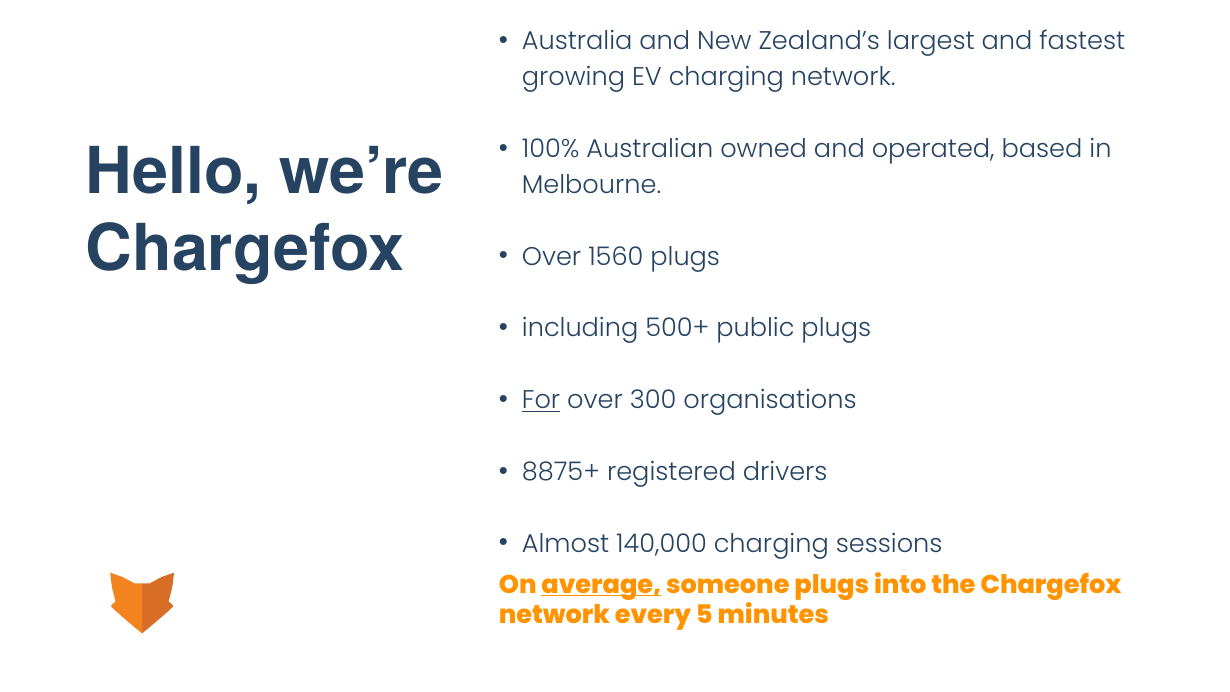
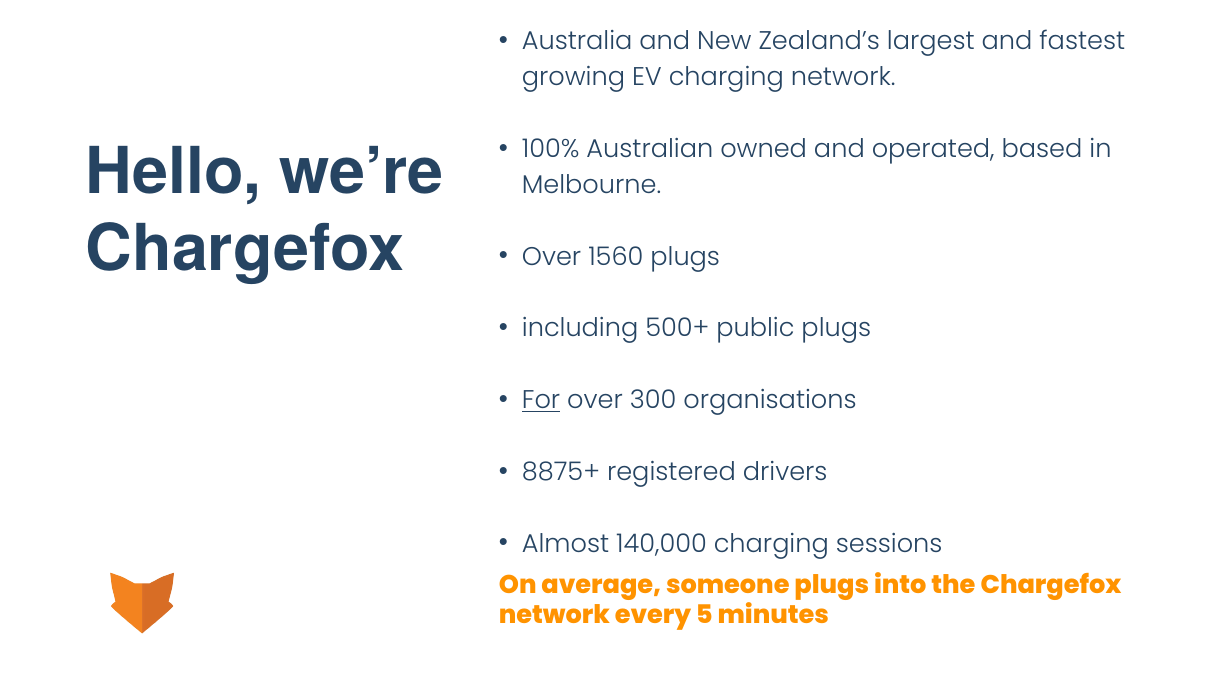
average underline: present -> none
